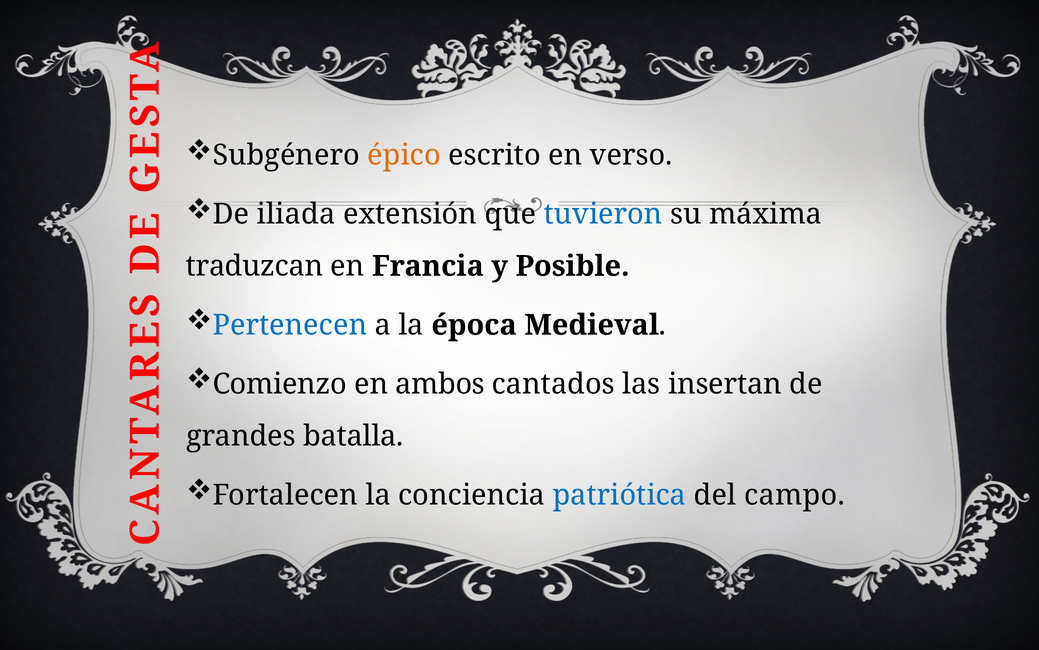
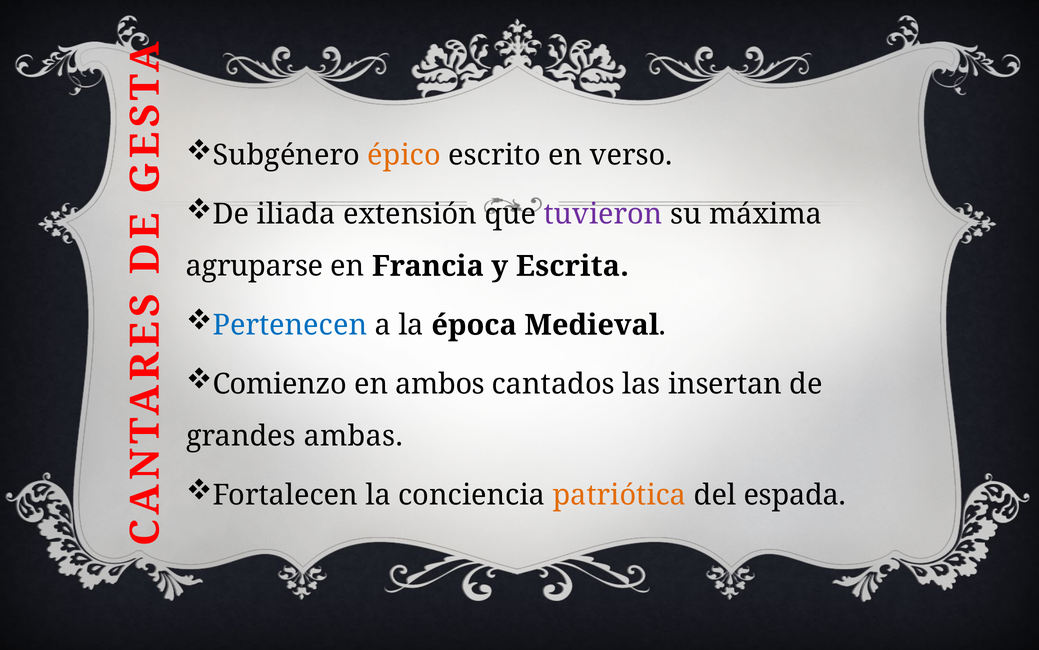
tuvieron colour: blue -> purple
traduzcan: traduzcan -> agruparse
Posible: Posible -> Escrita
batalla: batalla -> ambas
patriótica colour: blue -> orange
campo: campo -> espada
